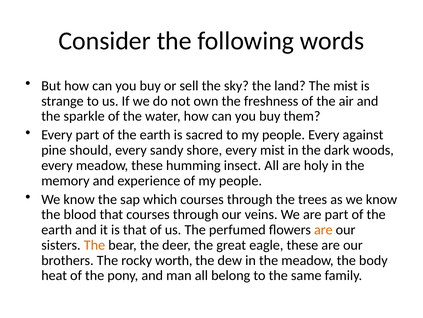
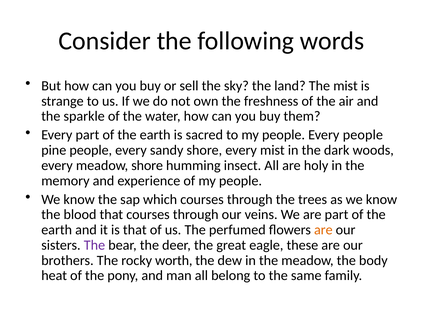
Every against: against -> people
pine should: should -> people
meadow these: these -> shore
The at (94, 245) colour: orange -> purple
